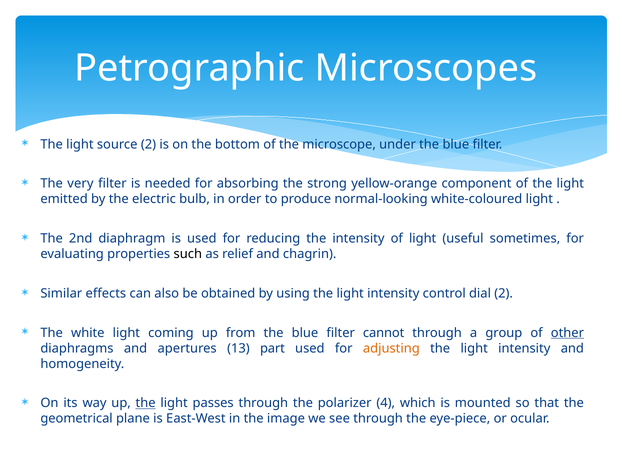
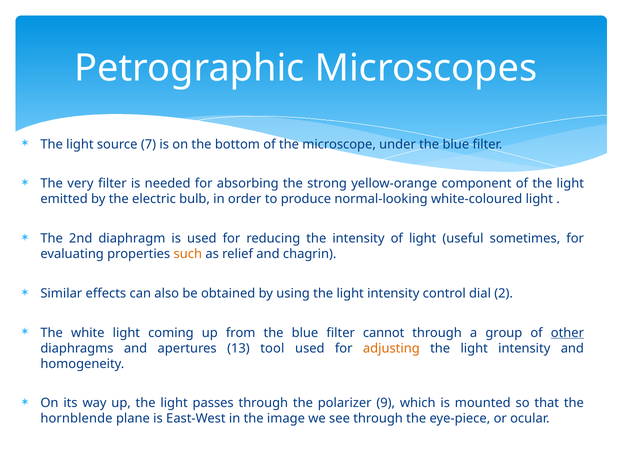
source 2: 2 -> 7
such colour: black -> orange
part: part -> tool
the at (146, 404) underline: present -> none
4: 4 -> 9
geometrical: geometrical -> hornblende
